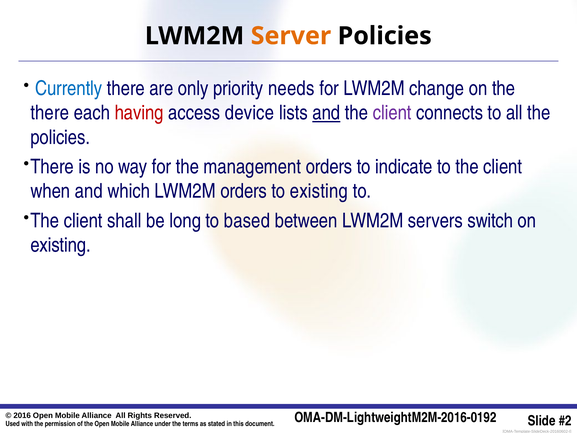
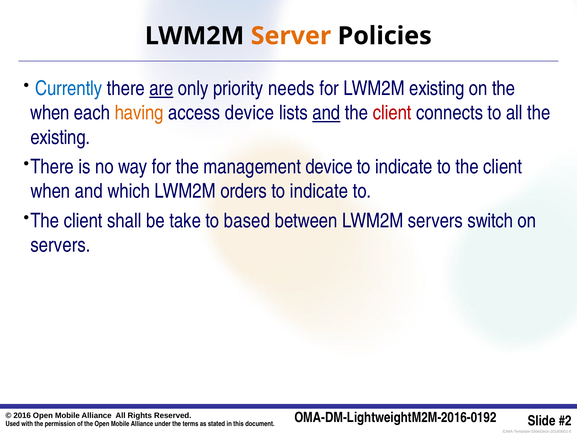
are underline: none -> present
LWM2M change: change -> existing
there at (50, 113): there -> when
having colour: red -> orange
client at (392, 113) colour: purple -> red
policies at (60, 137): policies -> existing
management orders: orders -> device
existing at (319, 191): existing -> indicate
long: long -> take
existing at (61, 245): existing -> servers
